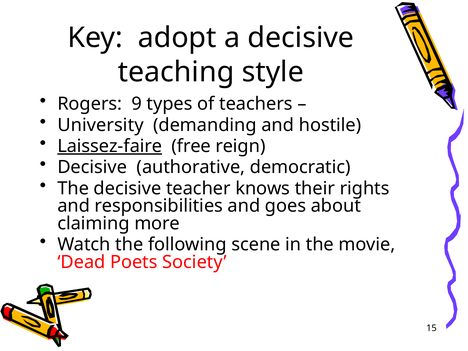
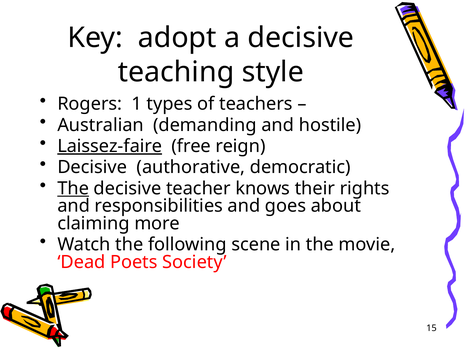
9: 9 -> 1
University: University -> Australian
The at (73, 188) underline: none -> present
